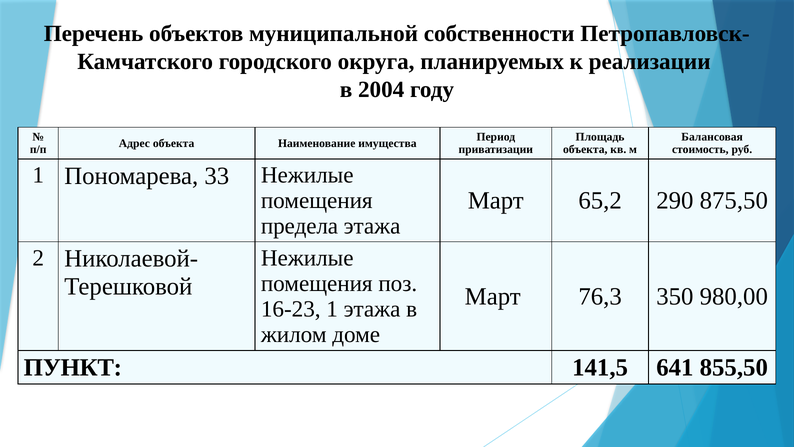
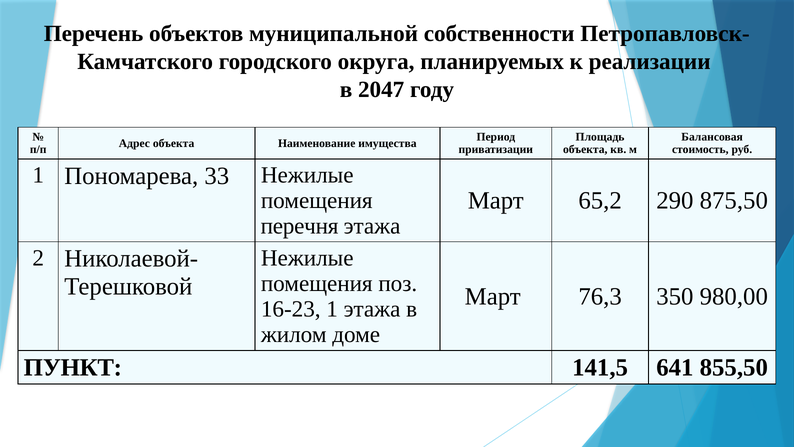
2004: 2004 -> 2047
предела: предела -> перечня
